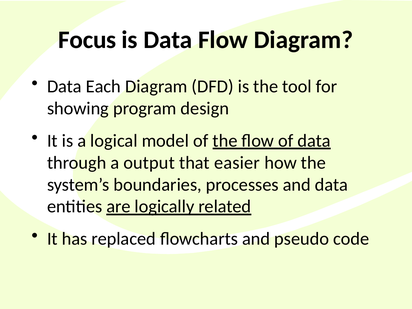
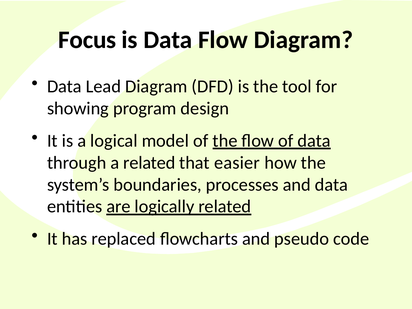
Each: Each -> Lead
a output: output -> related
